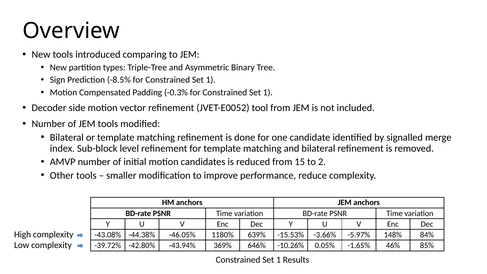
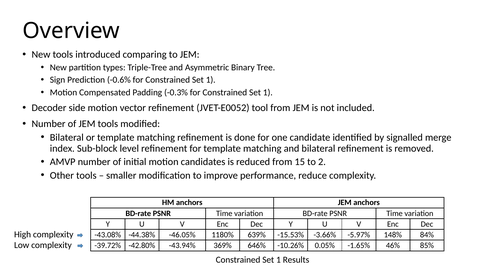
-8.5%: -8.5% -> -0.6%
